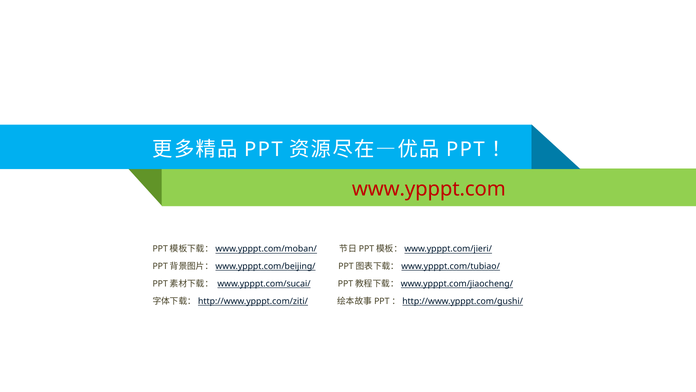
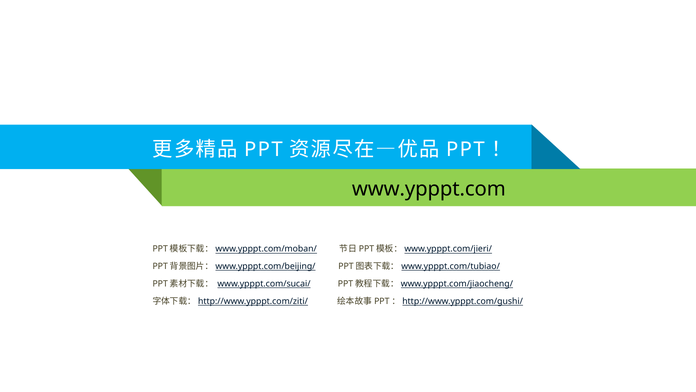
www.ypppt.com colour: red -> black
